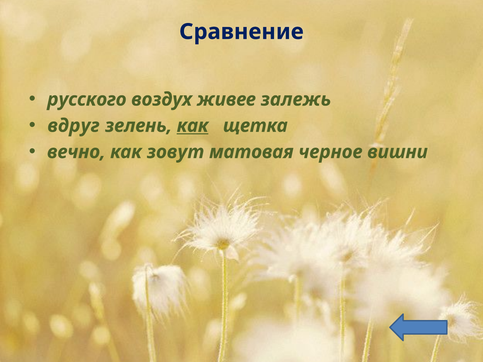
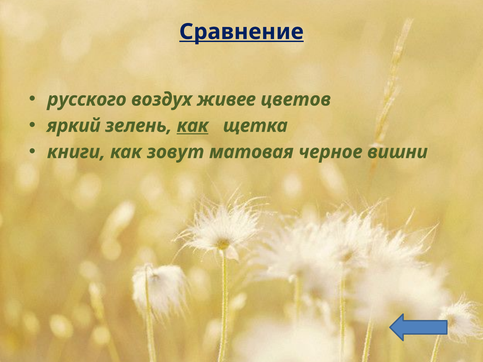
Сравнение underline: none -> present
залежь: залежь -> цветов
вдруг: вдруг -> яркий
вечно: вечно -> книги
